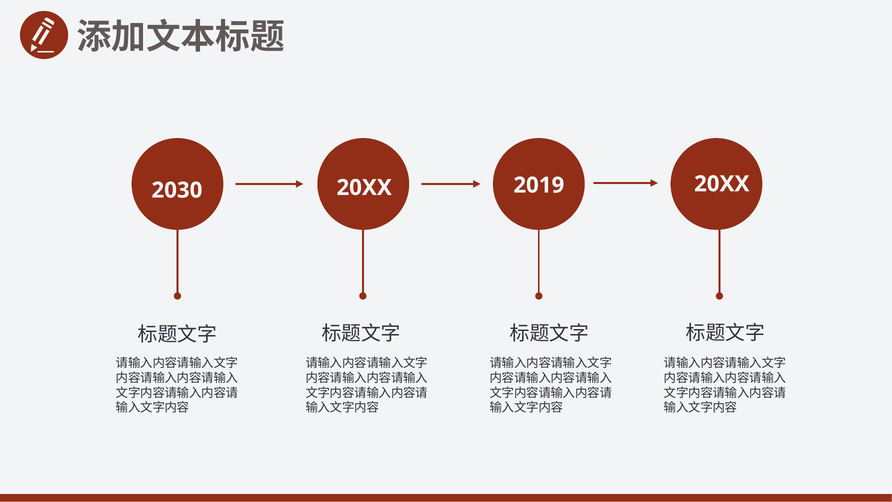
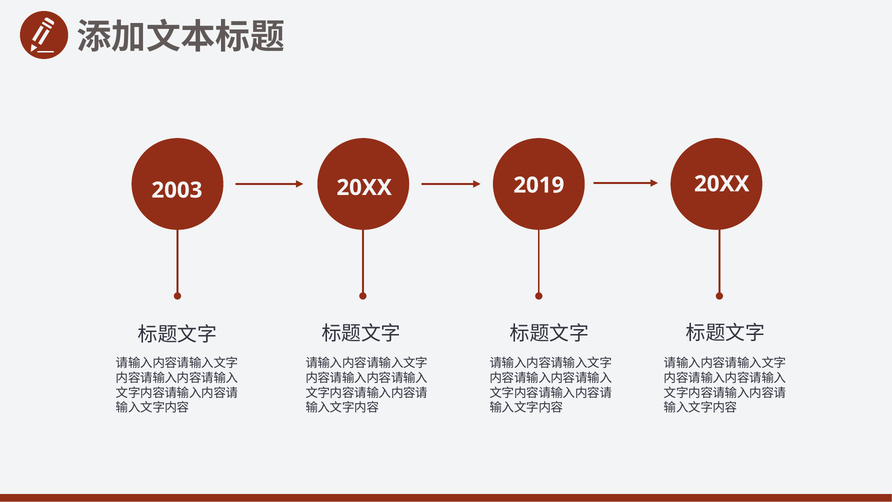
2030: 2030 -> 2003
